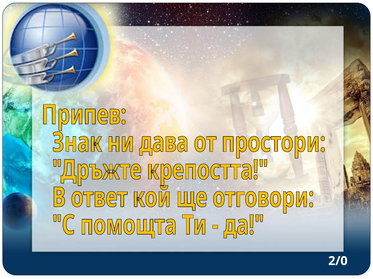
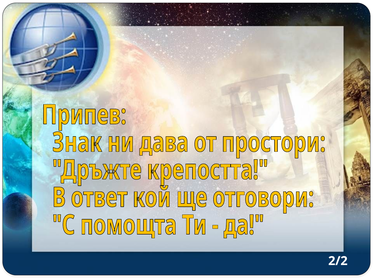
2/0: 2/0 -> 2/2
